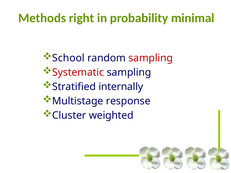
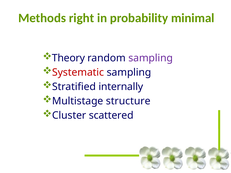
School: School -> Theory
sampling at (151, 58) colour: red -> purple
response: response -> structure
weighted: weighted -> scattered
